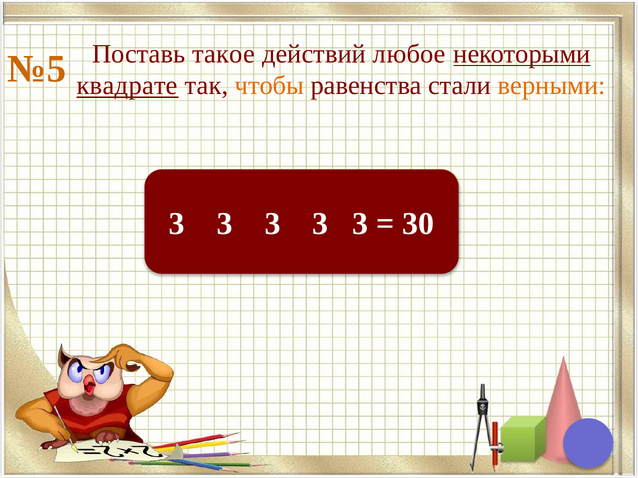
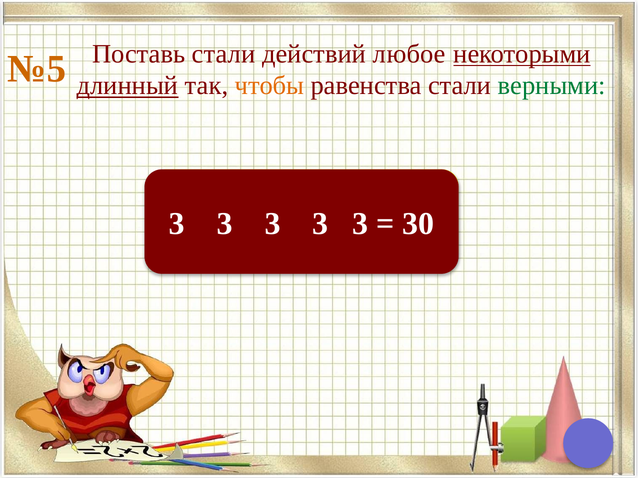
Поставь такое: такое -> стали
квадрате: квадрате -> длинный
верными colour: orange -> green
